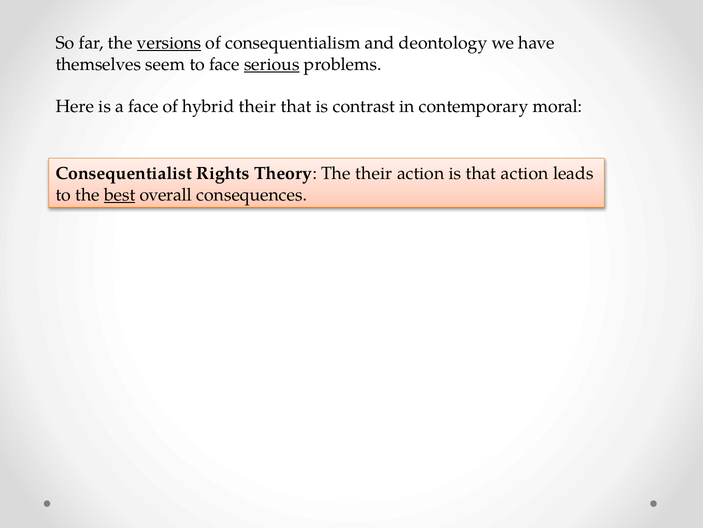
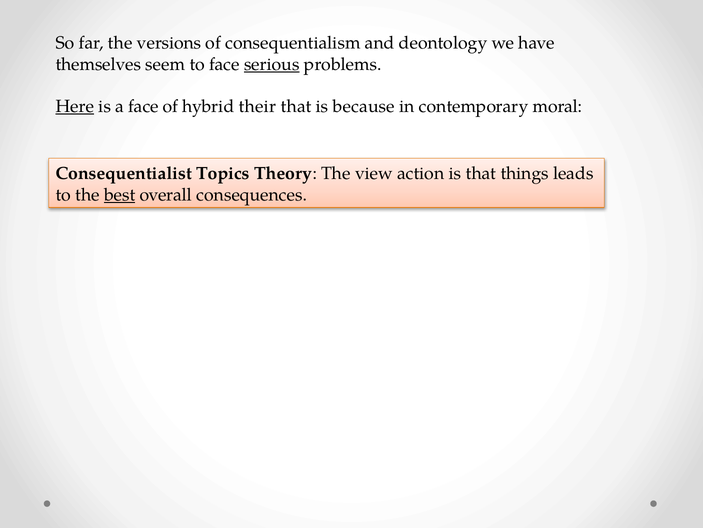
versions underline: present -> none
Here underline: none -> present
contrast: contrast -> because
Rights: Rights -> Topics
The their: their -> view
that action: action -> things
